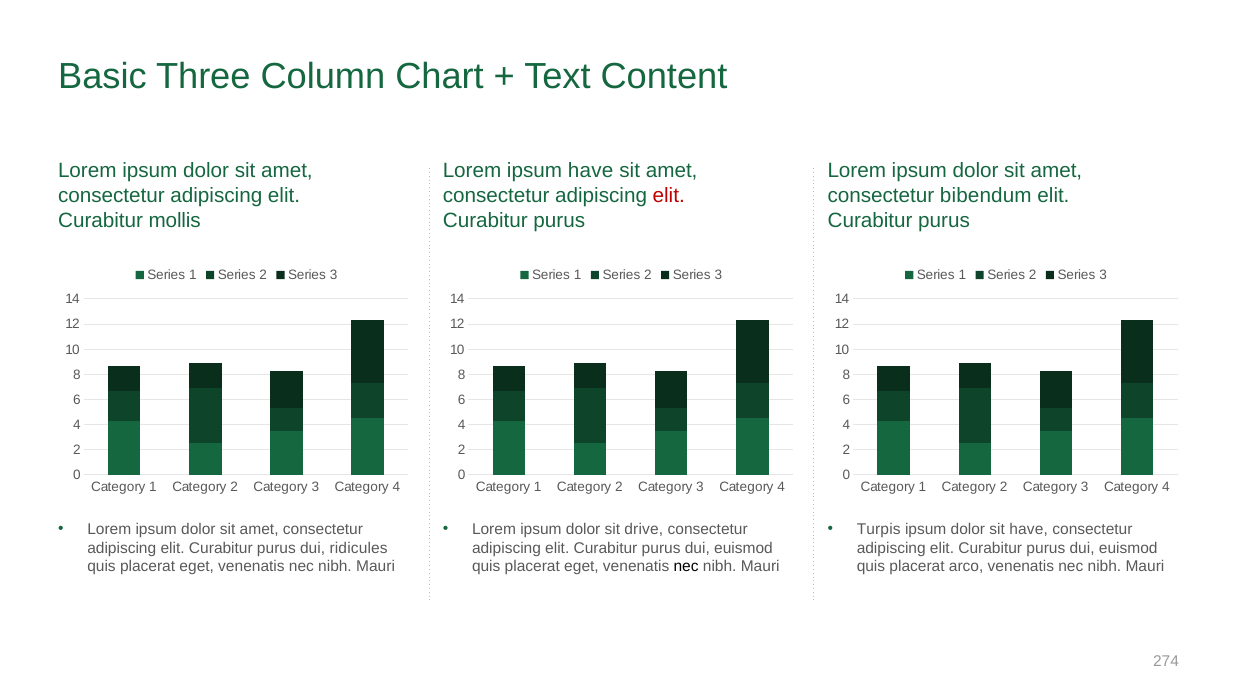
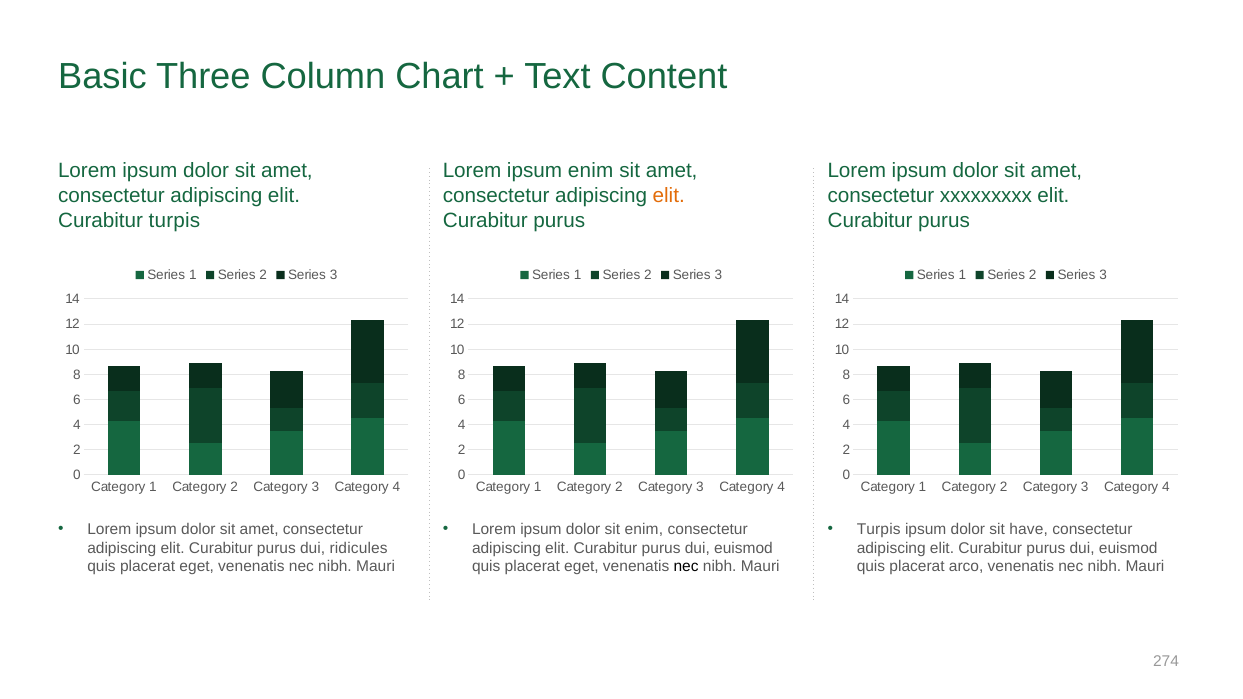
ipsum have: have -> enim
elit at (669, 196) colour: red -> orange
bibendum: bibendum -> xxxxxxxxx
Curabitur mollis: mollis -> turpis
sit drive: drive -> enim
